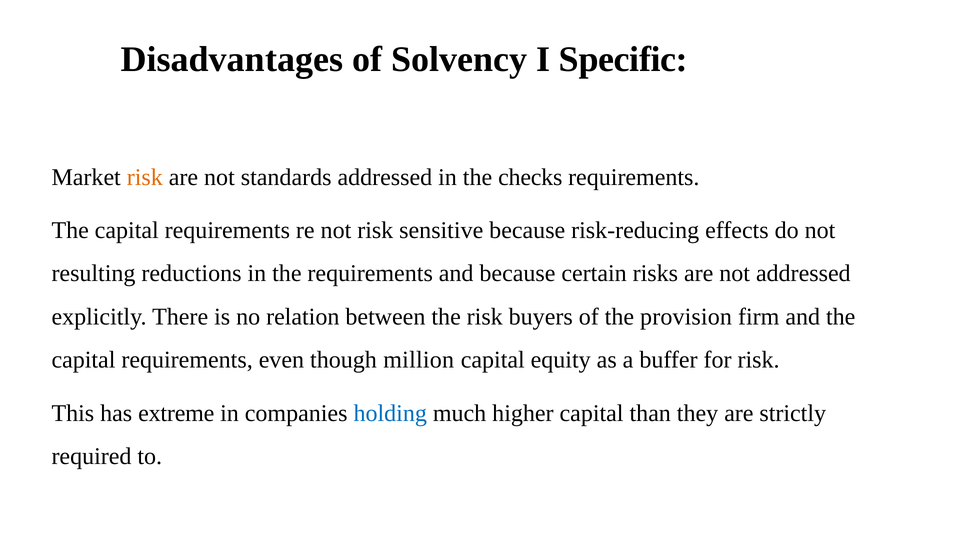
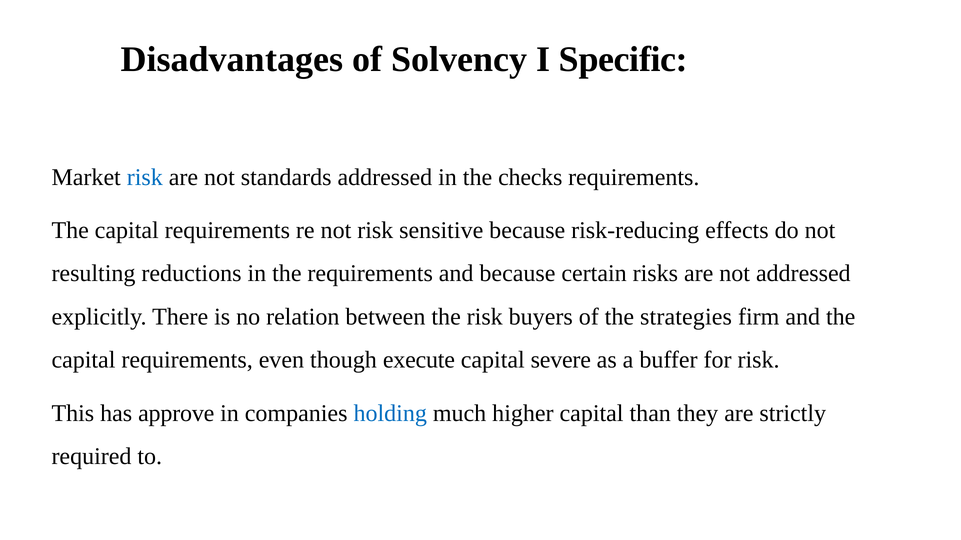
risk at (145, 177) colour: orange -> blue
provision: provision -> strategies
million: million -> execute
equity: equity -> severe
extreme: extreme -> approve
